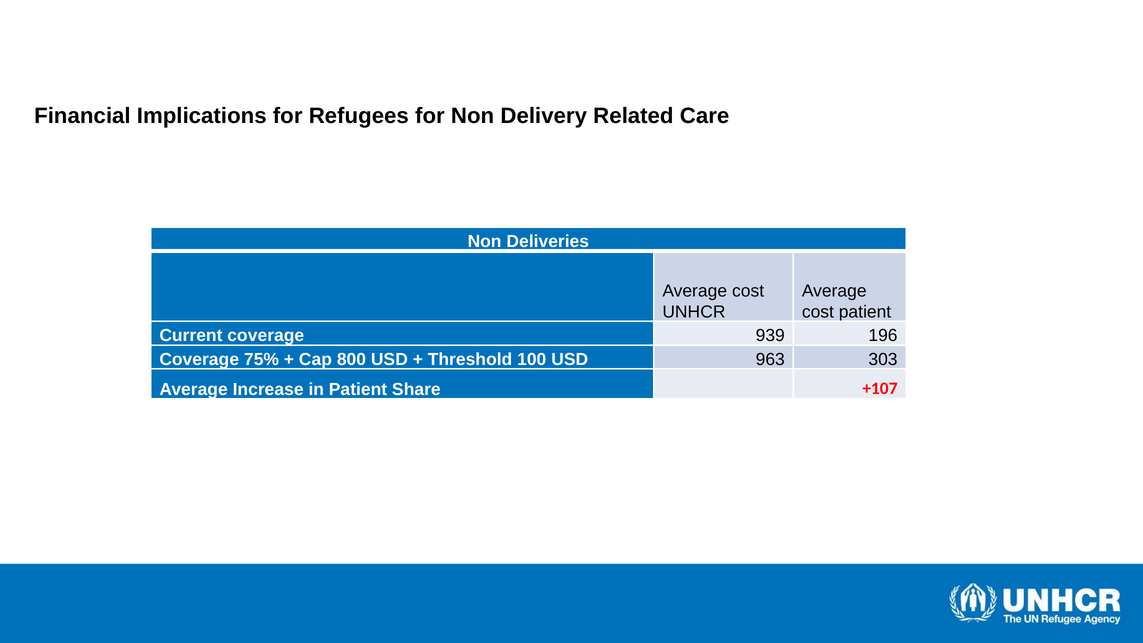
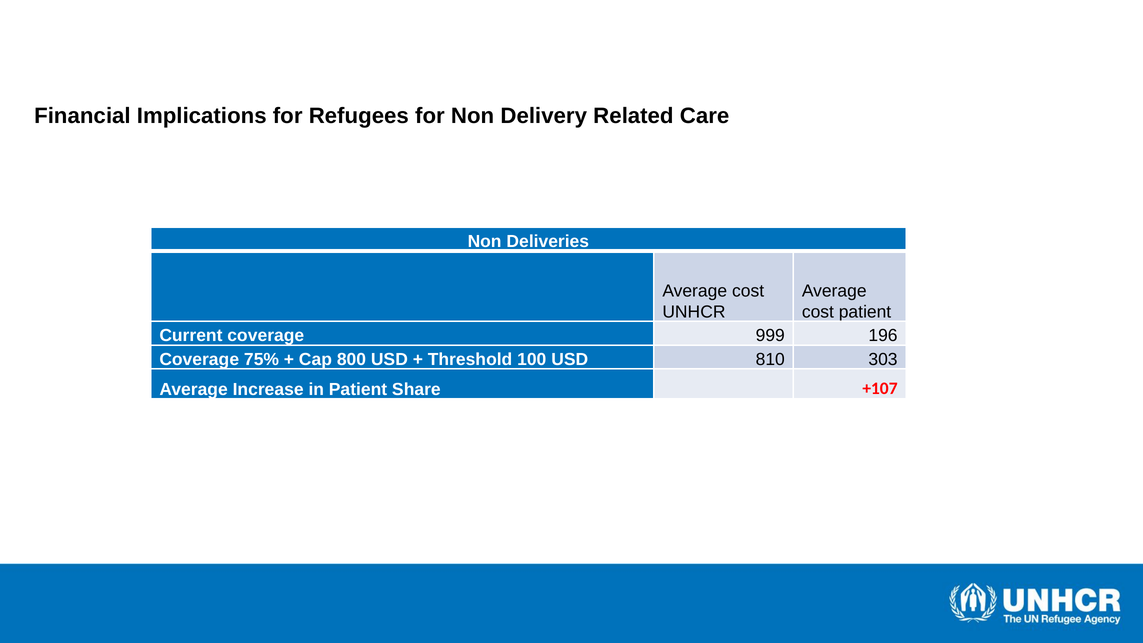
939: 939 -> 999
963: 963 -> 810
